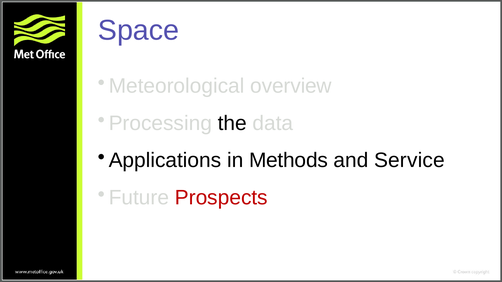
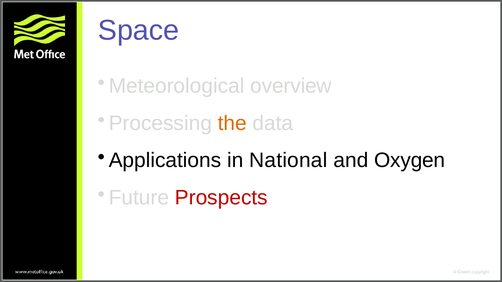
the colour: black -> orange
Methods: Methods -> National
Service: Service -> Oxygen
